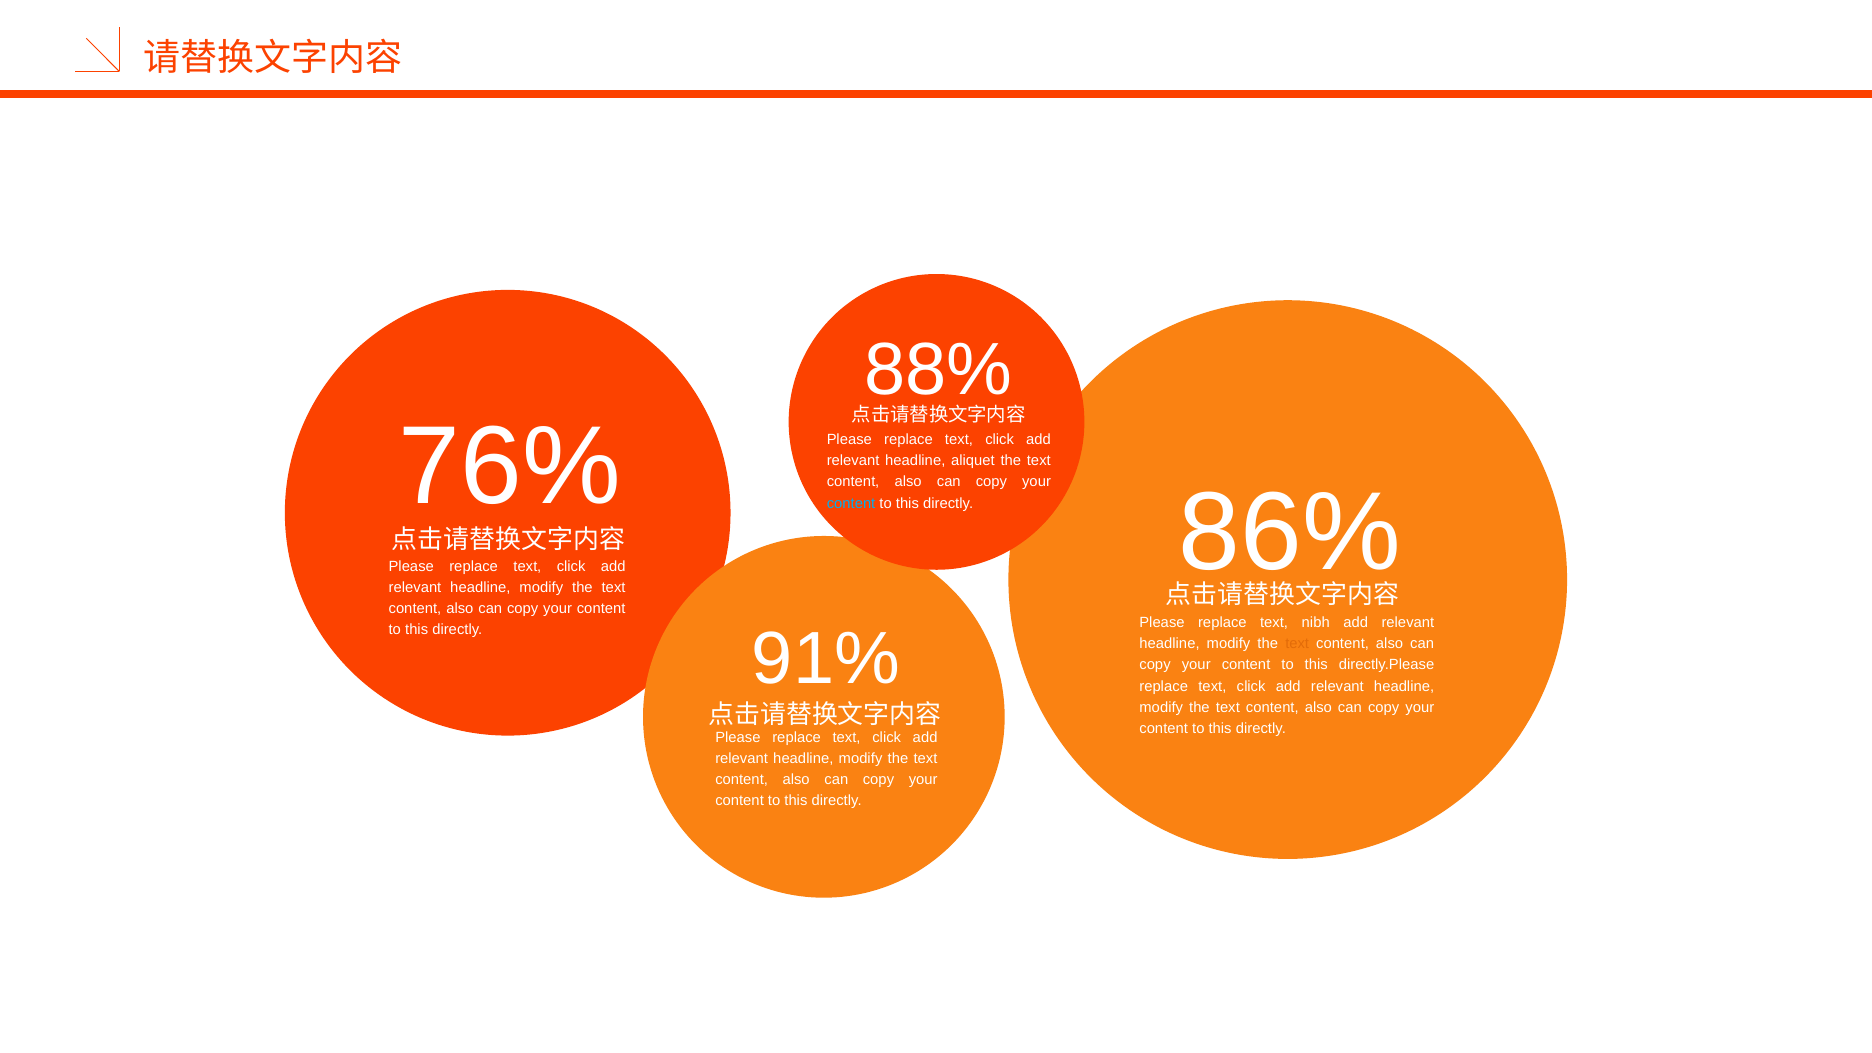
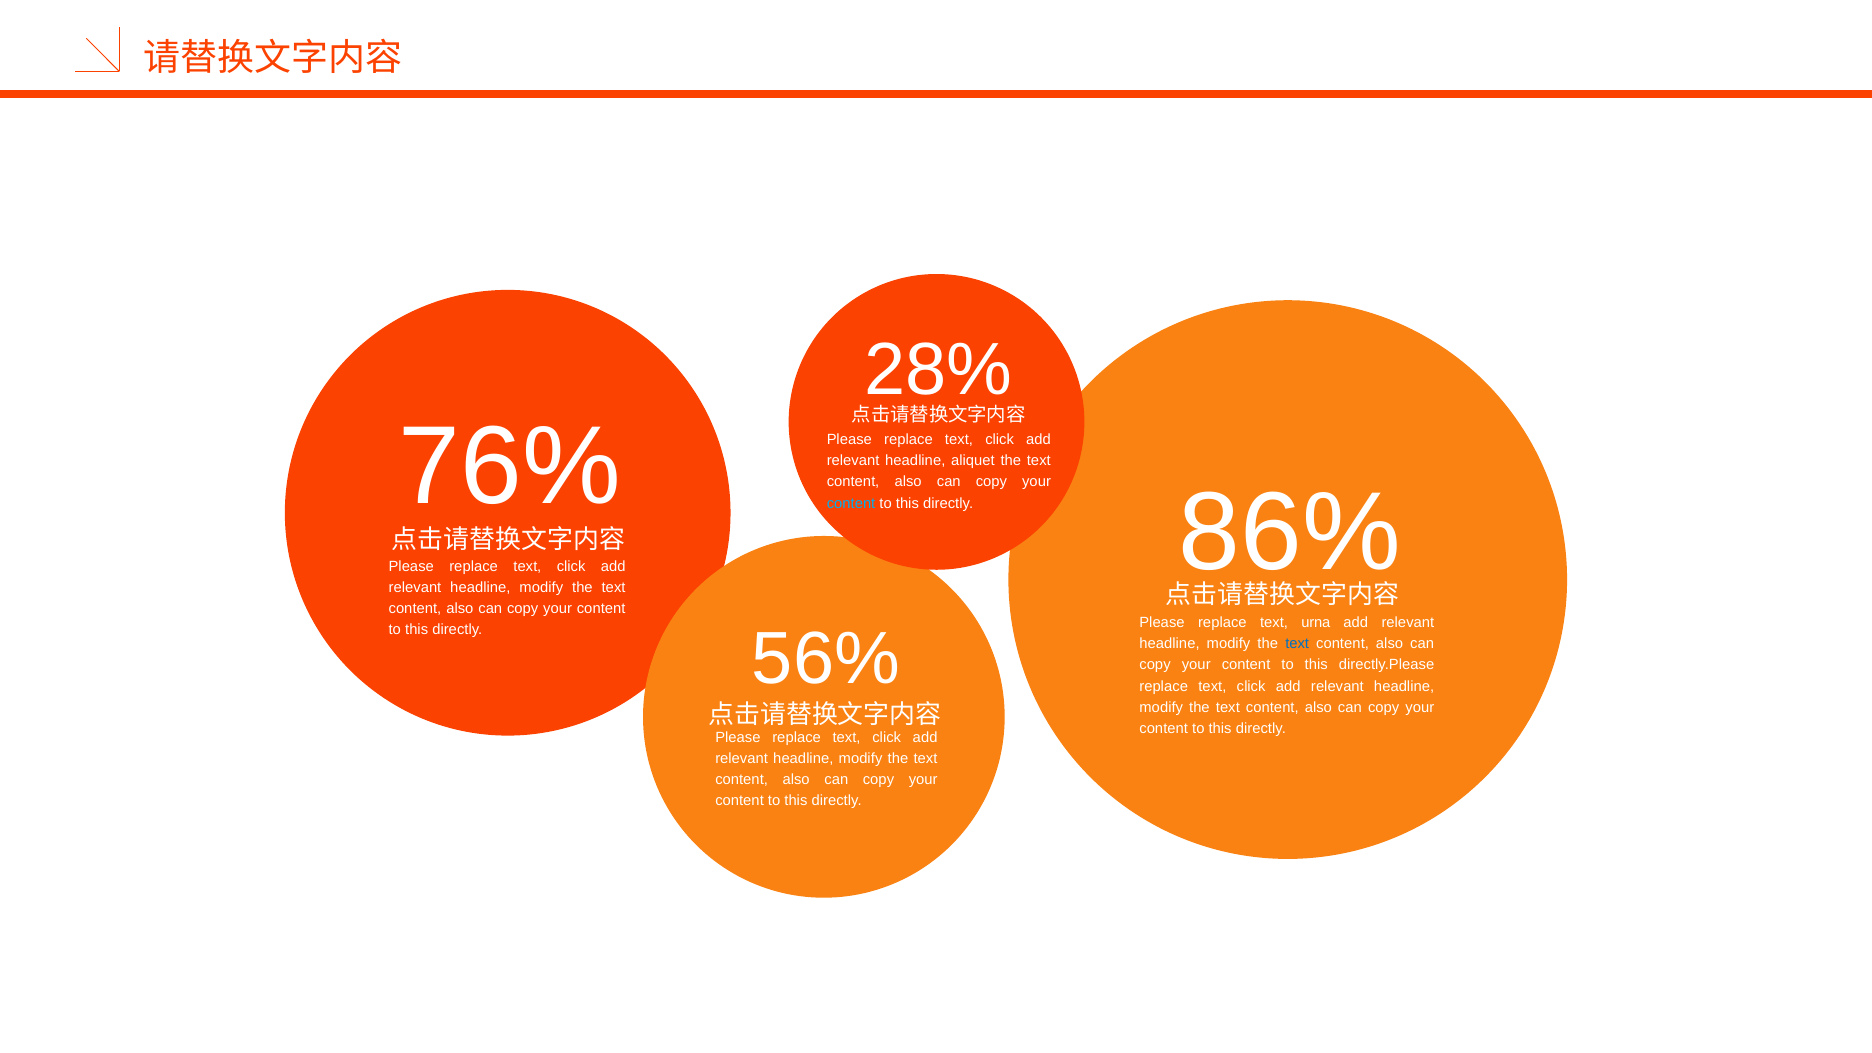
88%: 88% -> 28%
nibh: nibh -> urna
91%: 91% -> 56%
text at (1297, 644) colour: orange -> blue
